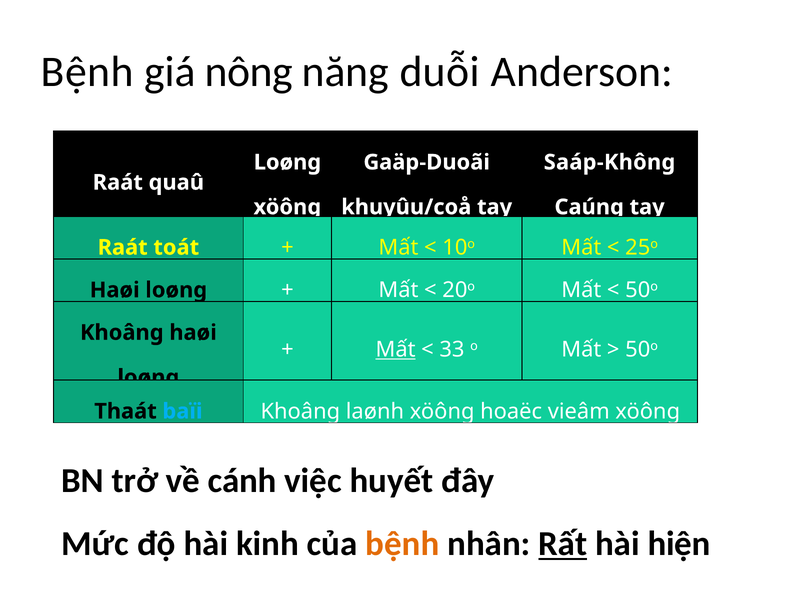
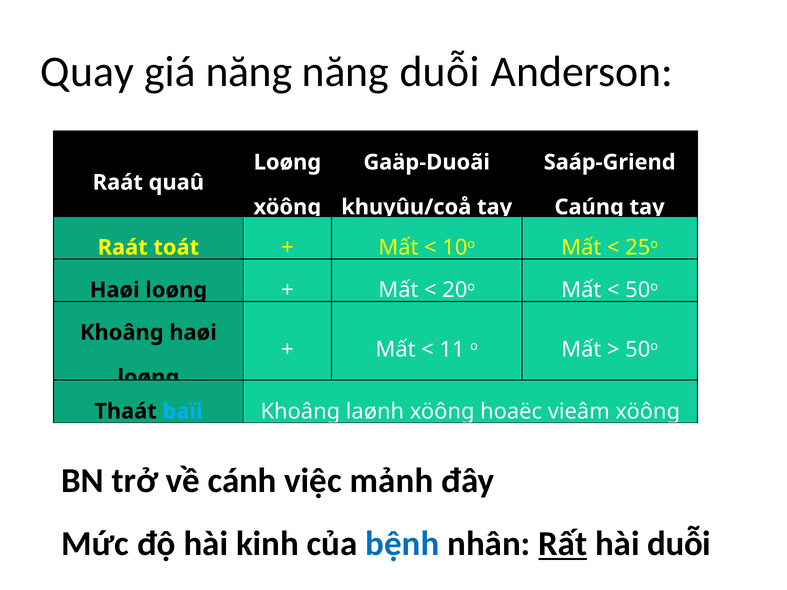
Bệnh at (87, 72): Bệnh -> Quay
giá nông: nông -> năng
Saáp-Không: Saáp-Không -> Saáp-Griend
Mất at (396, 350) underline: present -> none
33: 33 -> 11
huyết: huyết -> mảnh
bệnh at (402, 544) colour: orange -> blue
hài hiện: hiện -> duỗi
